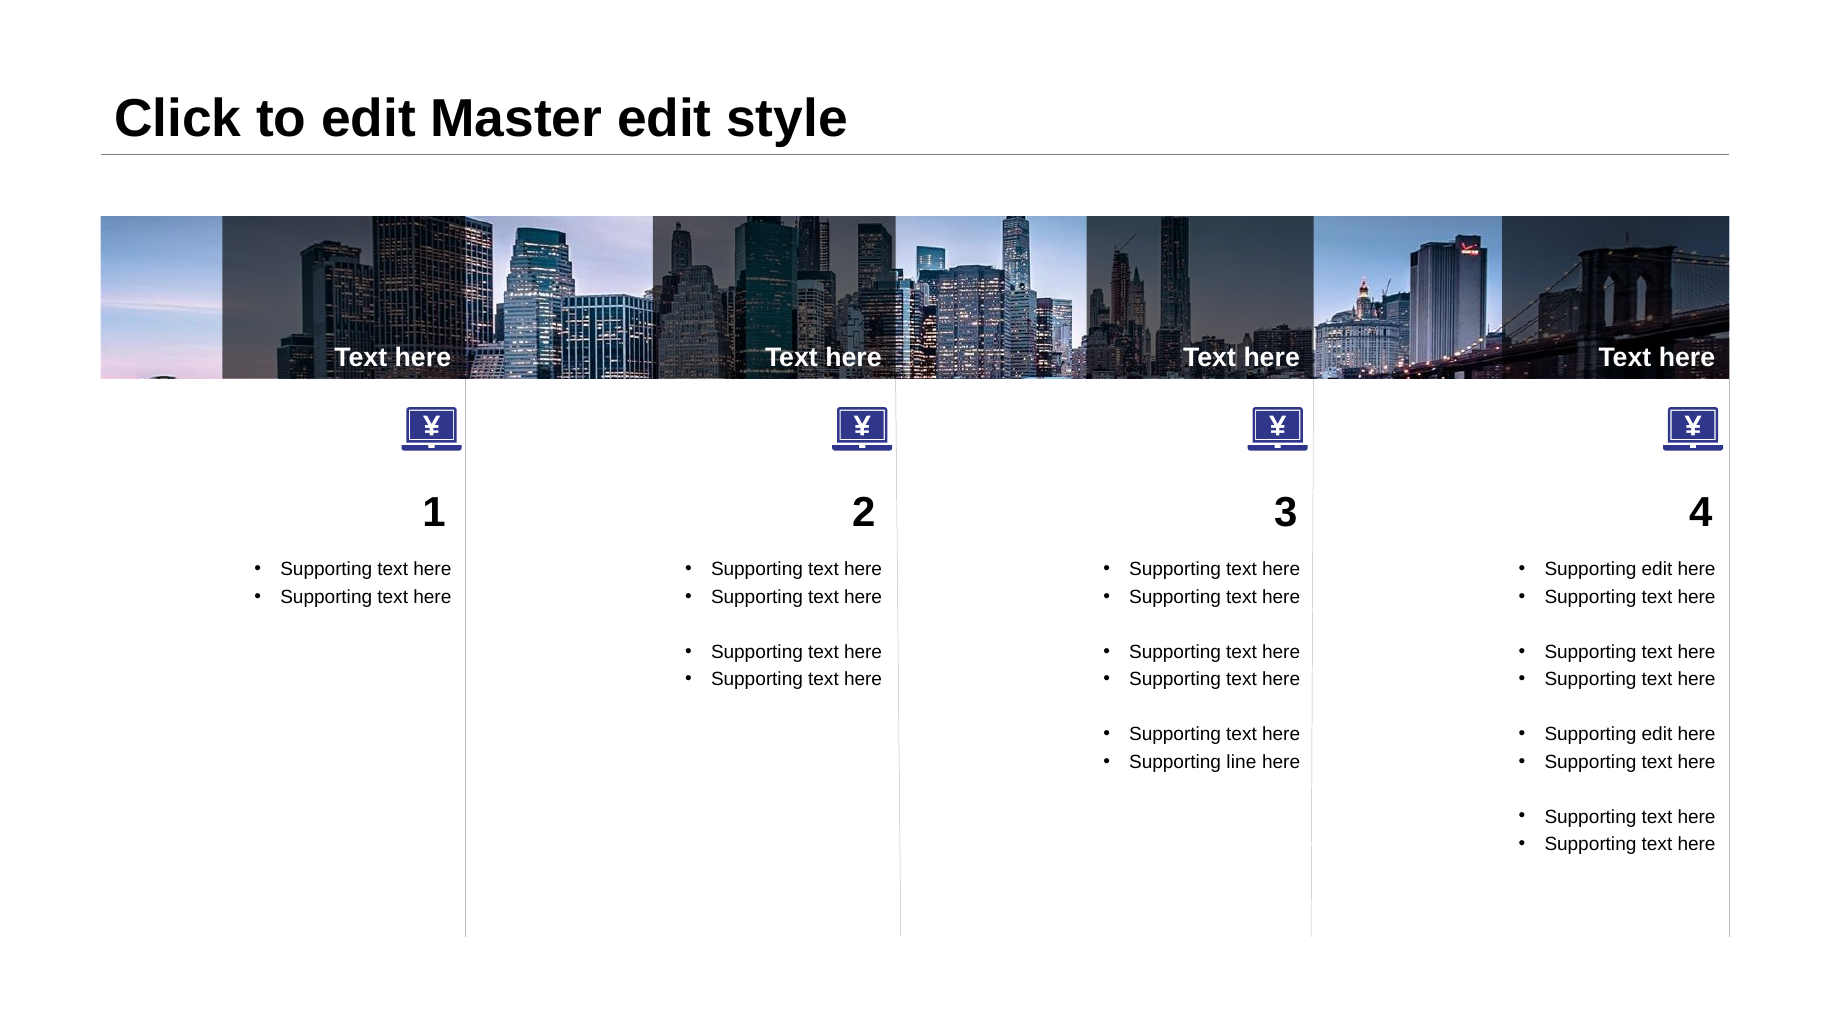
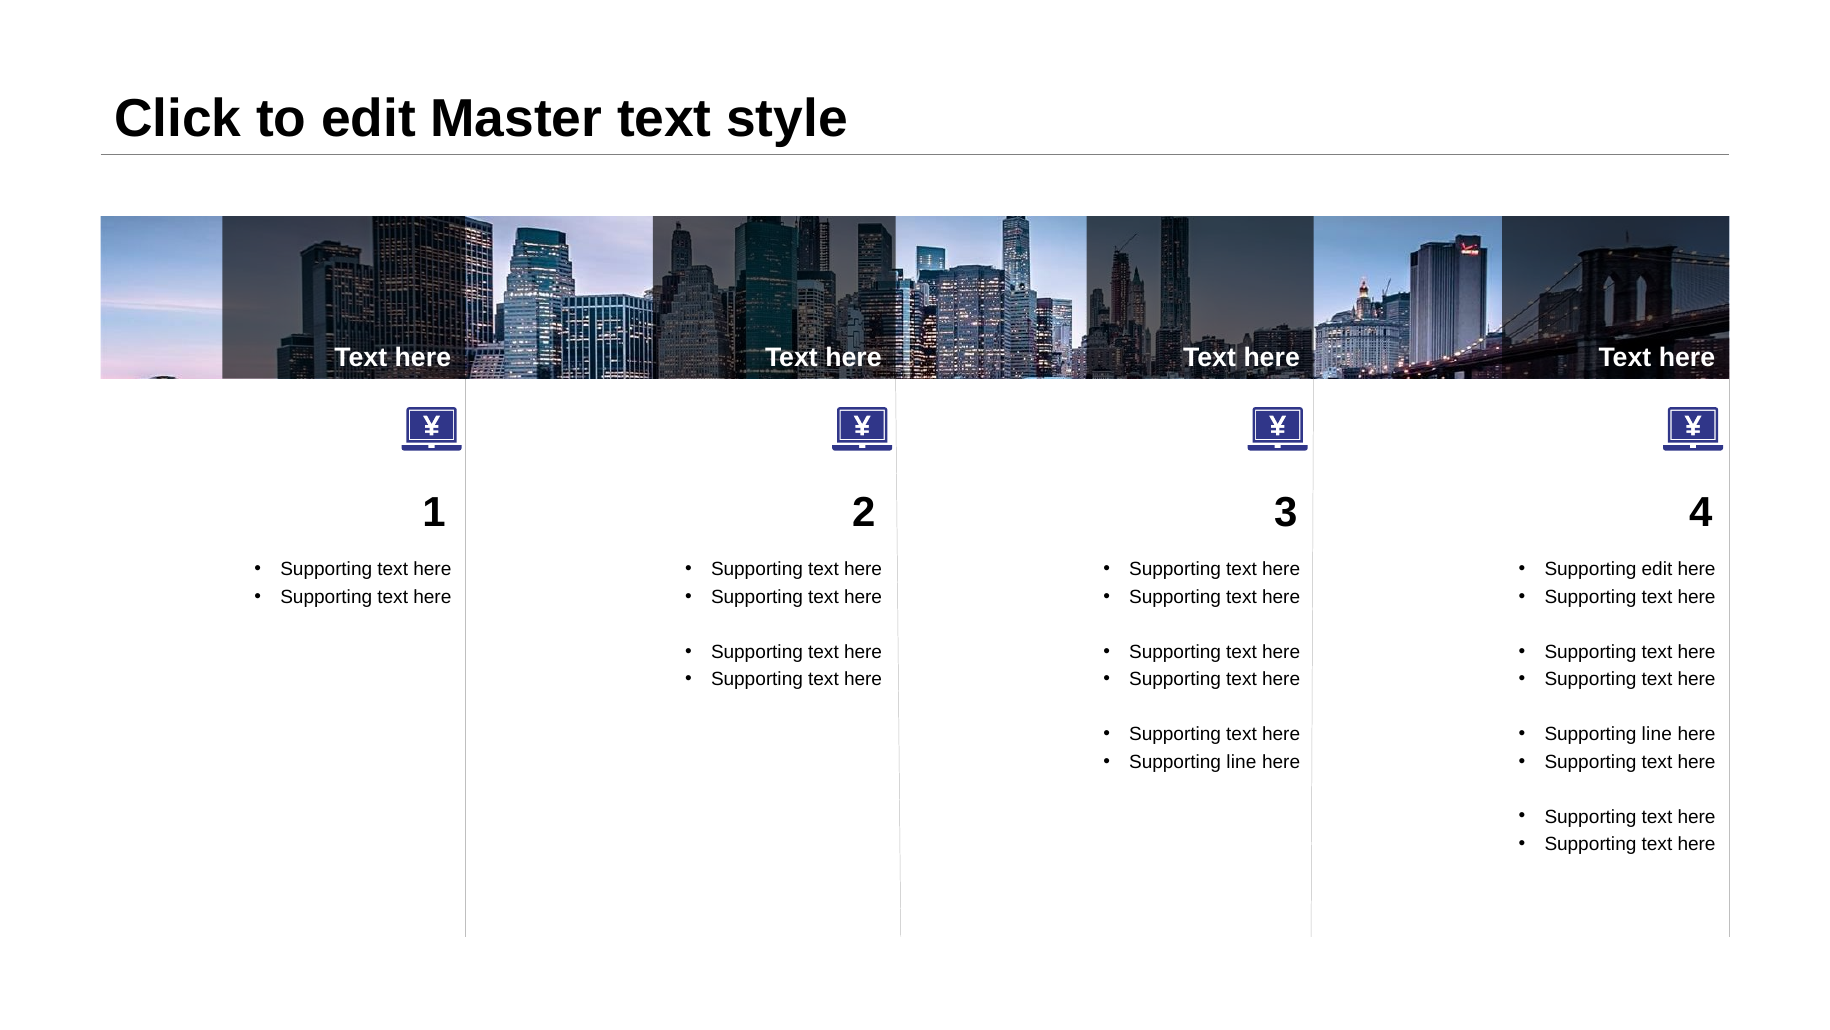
Master edit: edit -> text
edit at (1657, 734): edit -> line
